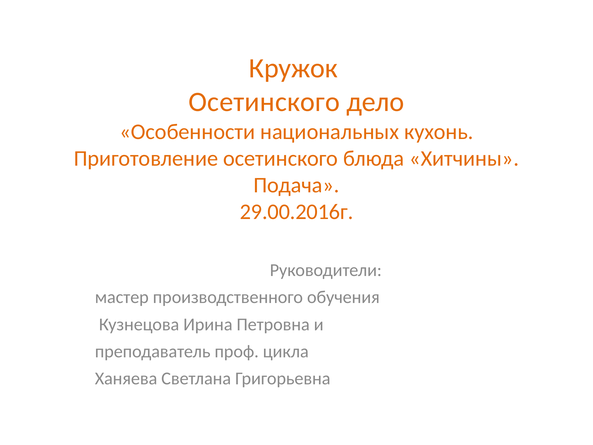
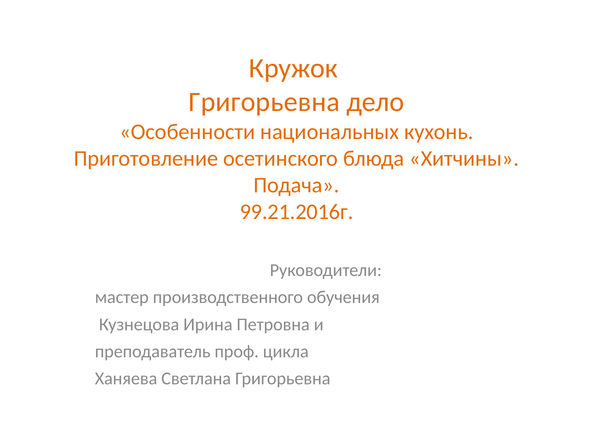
Осетинского at (264, 102): Осетинского -> Григорьевна
29.00.2016г: 29.00.2016г -> 99.21.2016г
